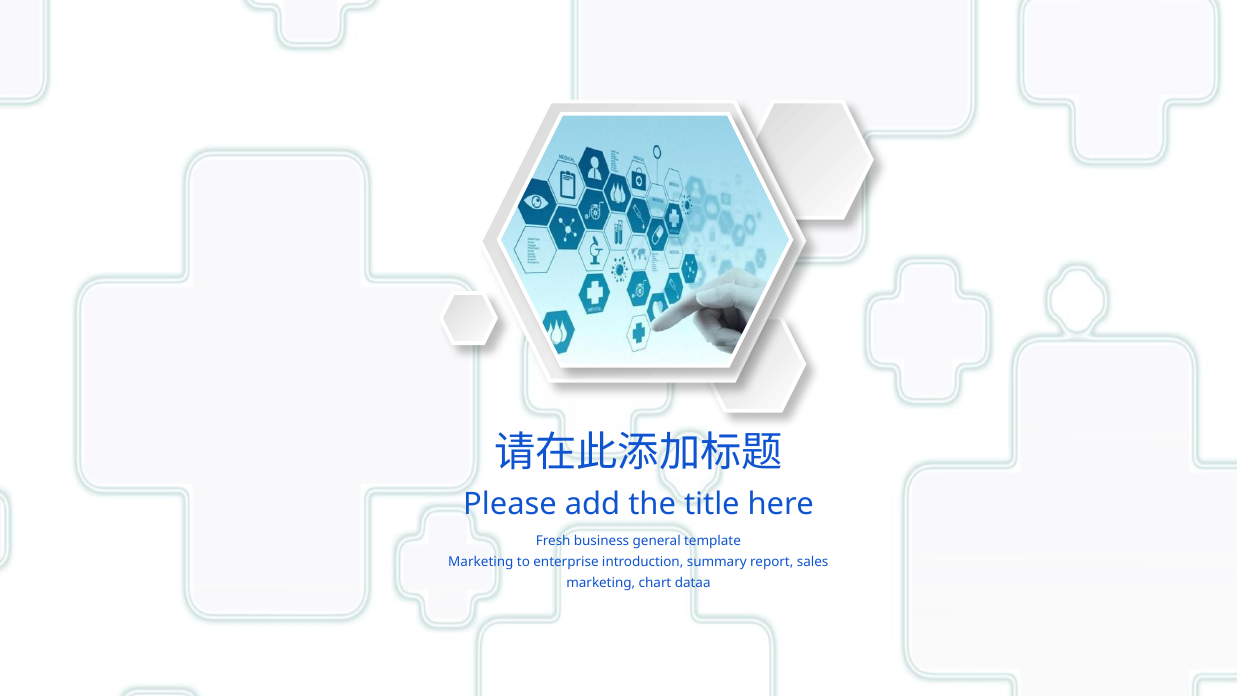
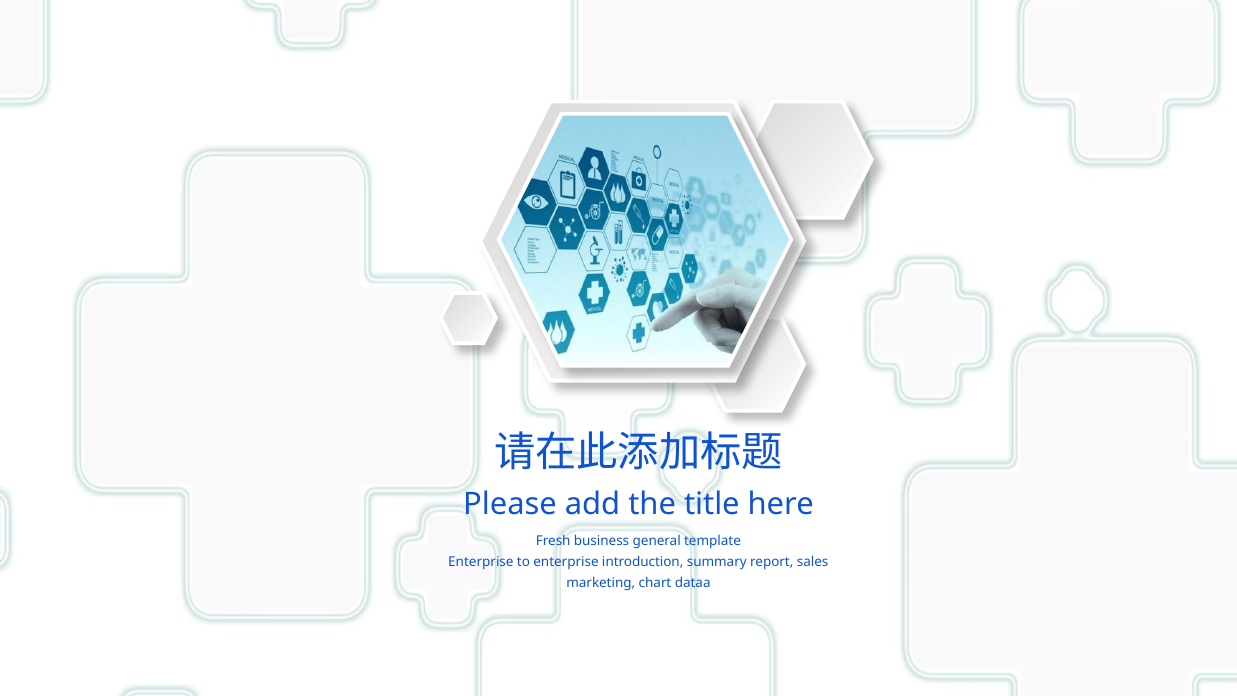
Marketing at (481, 562): Marketing -> Enterprise
